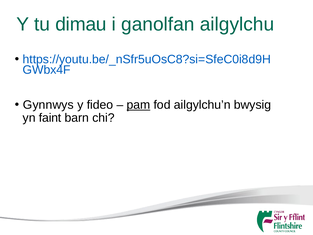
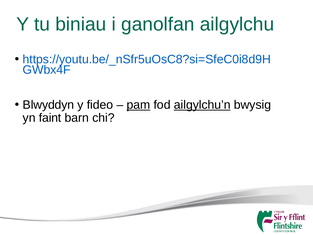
dimau: dimau -> biniau
Gynnwys: Gynnwys -> Blwyddyn
ailgylchu’n underline: none -> present
